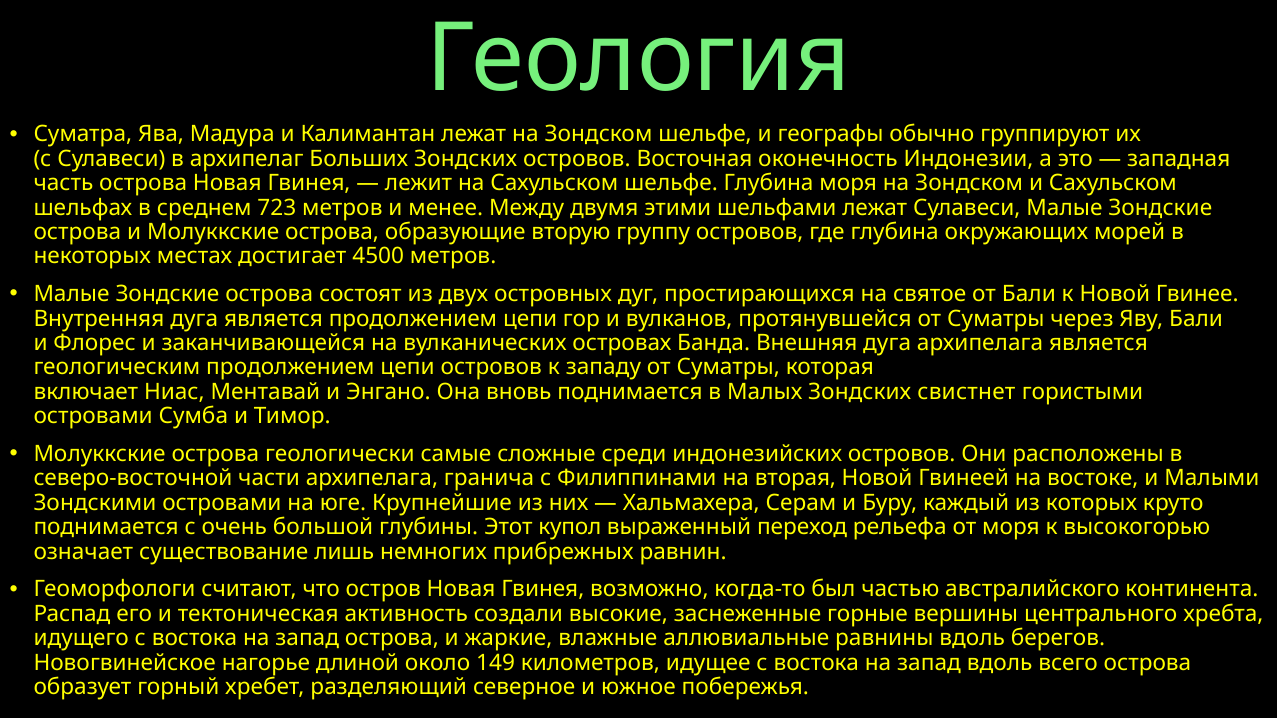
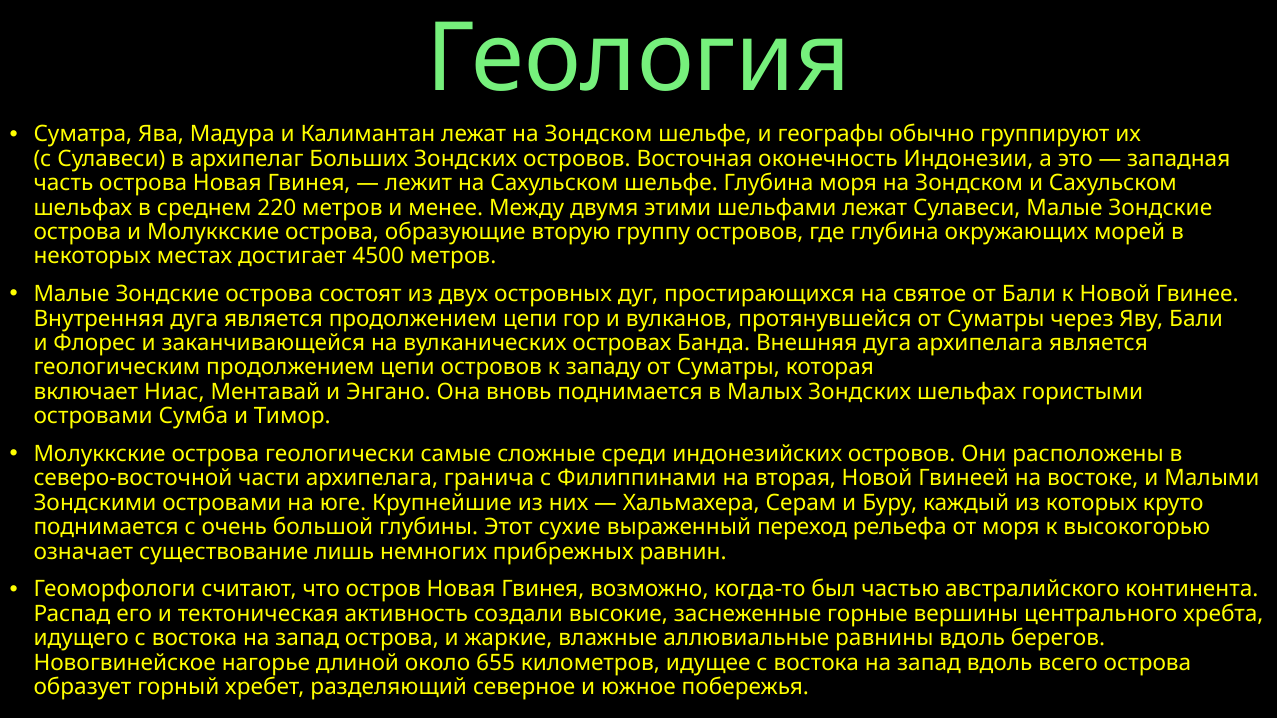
723: 723 -> 220
Зондских свистнет: свистнет -> шельфах
купол: купол -> сухие
149: 149 -> 655
